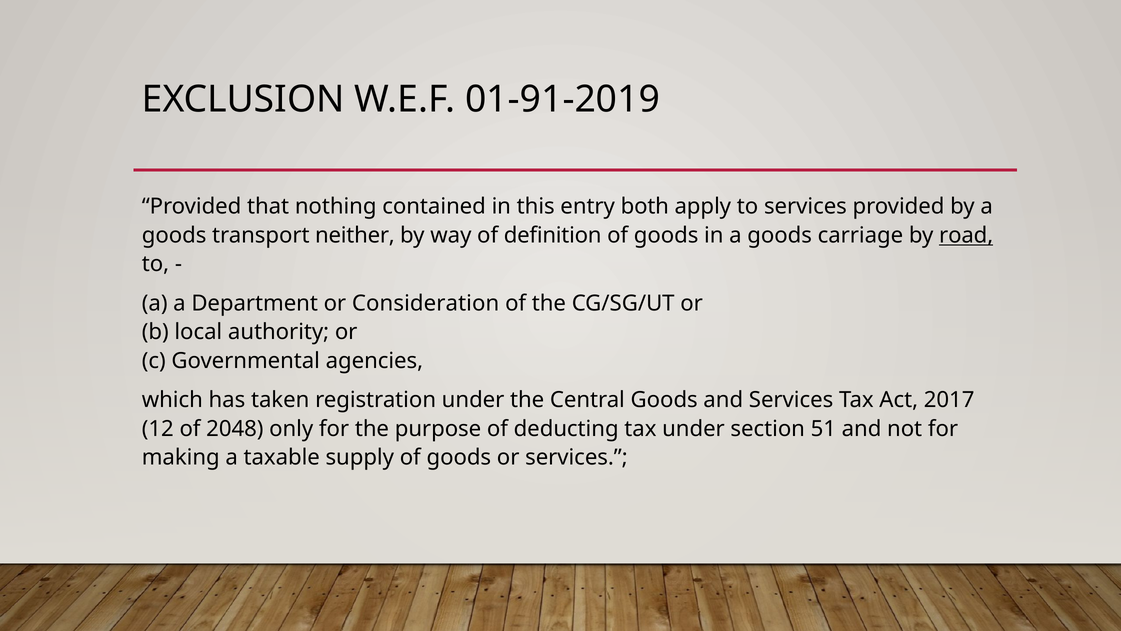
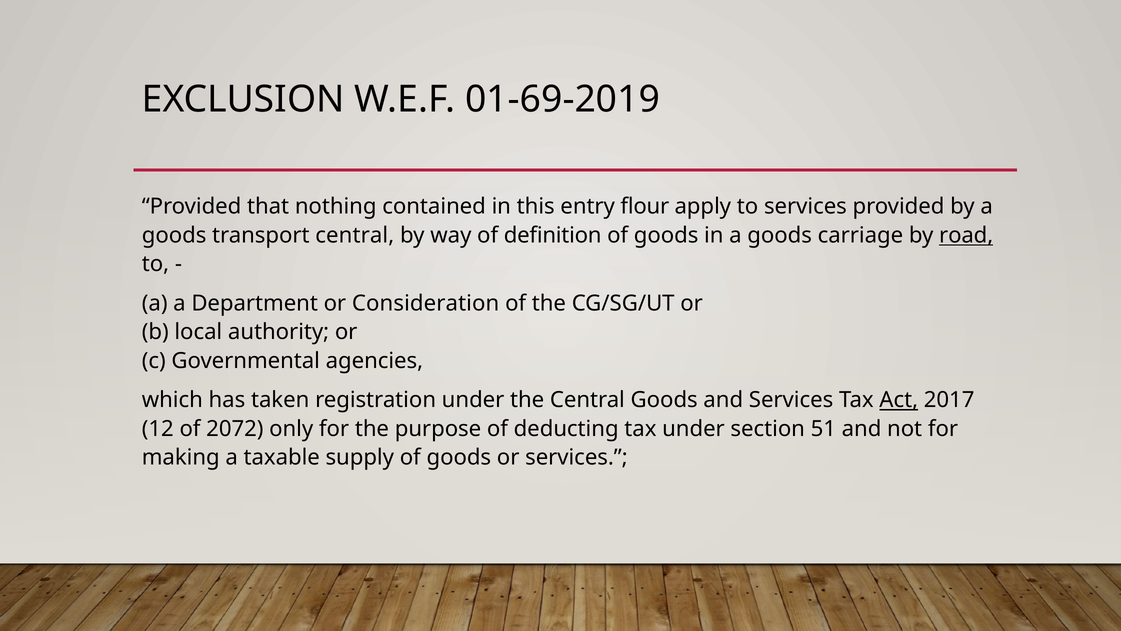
01-91-2019: 01-91-2019 -> 01-69-2019
both: both -> flour
transport neither: neither -> central
Act underline: none -> present
2048: 2048 -> 2072
